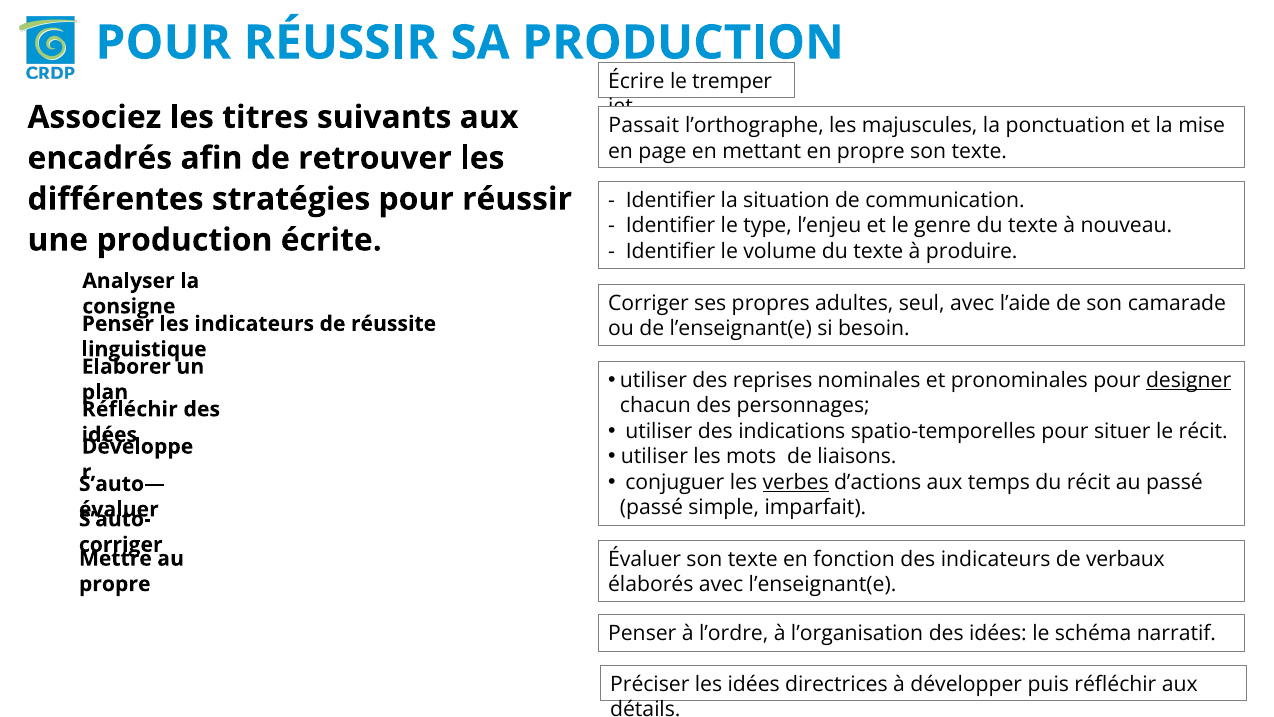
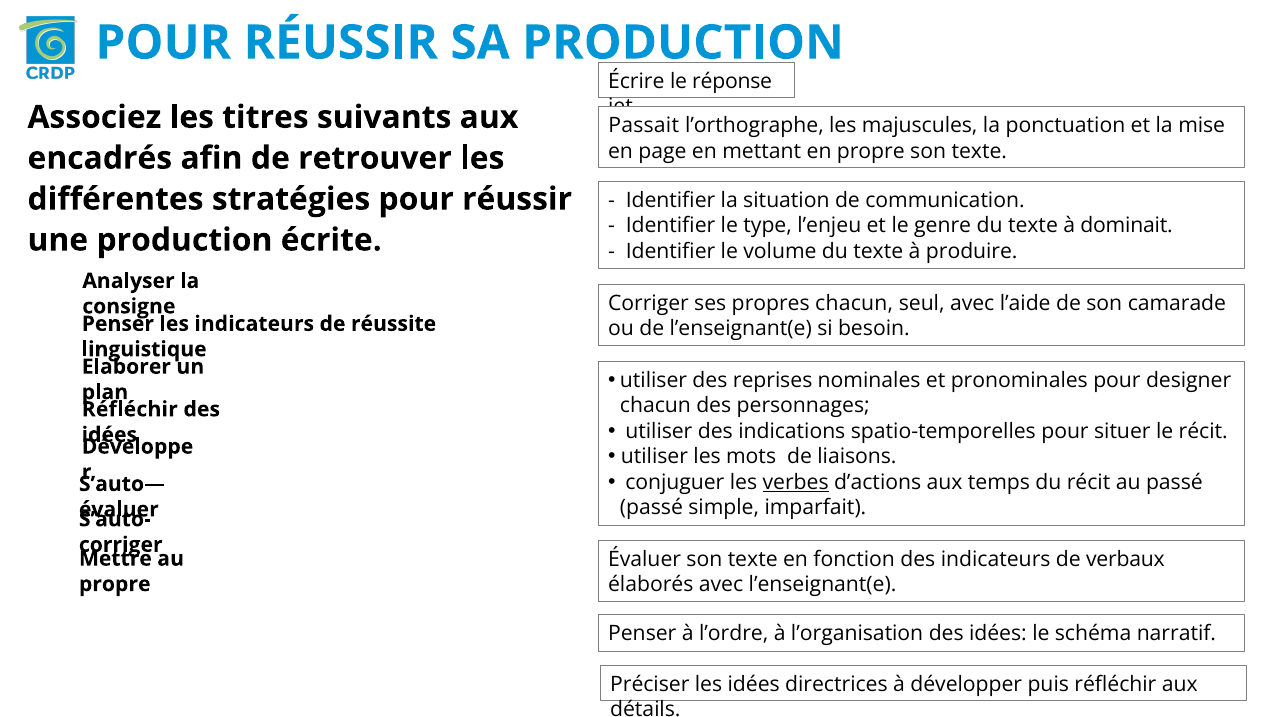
tremper: tremper -> réponse
nouveau: nouveau -> dominait
propres adultes: adultes -> chacun
designer underline: present -> none
